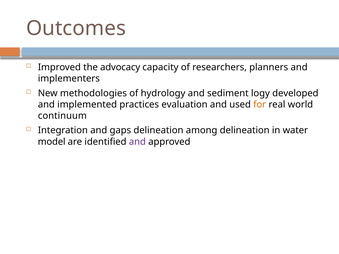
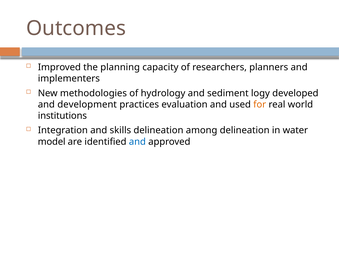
advocacy: advocacy -> planning
implemented: implemented -> development
continuum: continuum -> institutions
gaps: gaps -> skills
and at (137, 142) colour: purple -> blue
